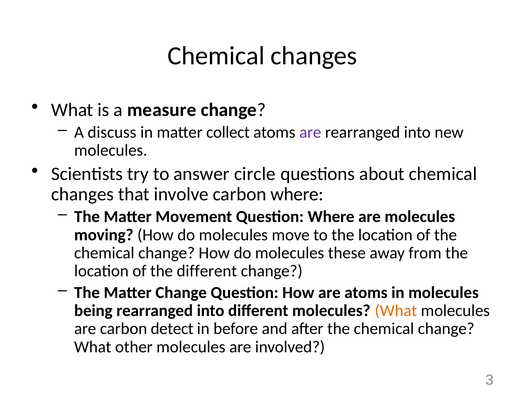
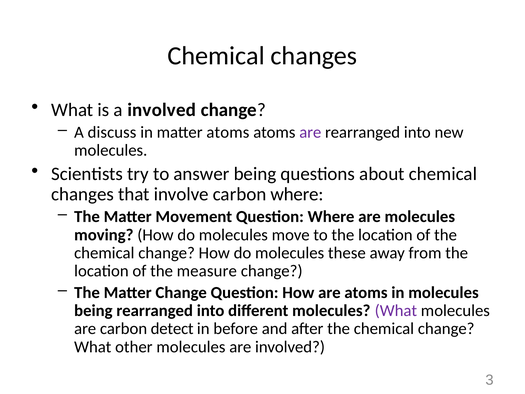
a measure: measure -> involved
matter collect: collect -> atoms
answer circle: circle -> being
the different: different -> measure
What at (396, 310) colour: orange -> purple
